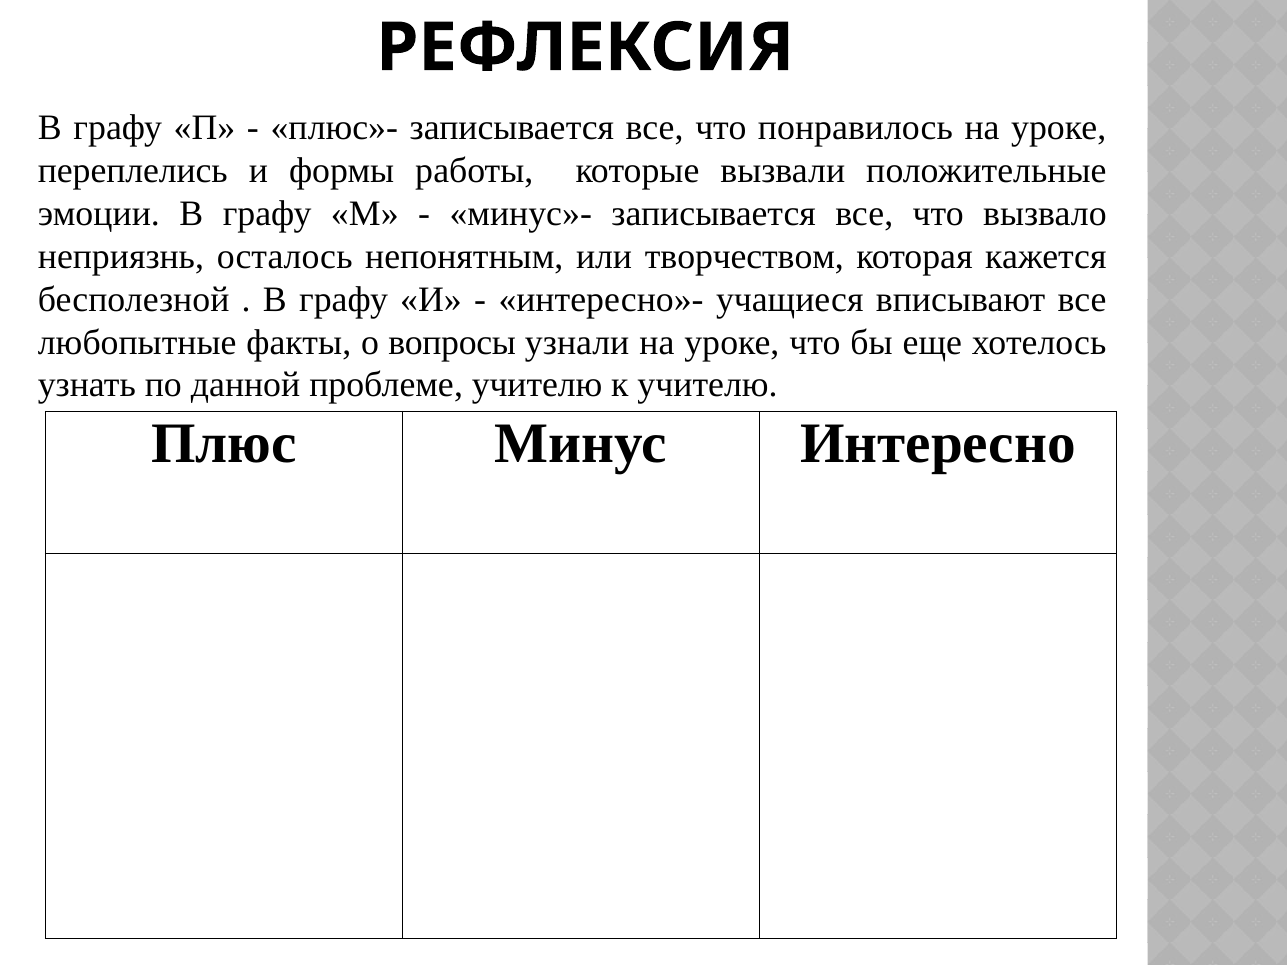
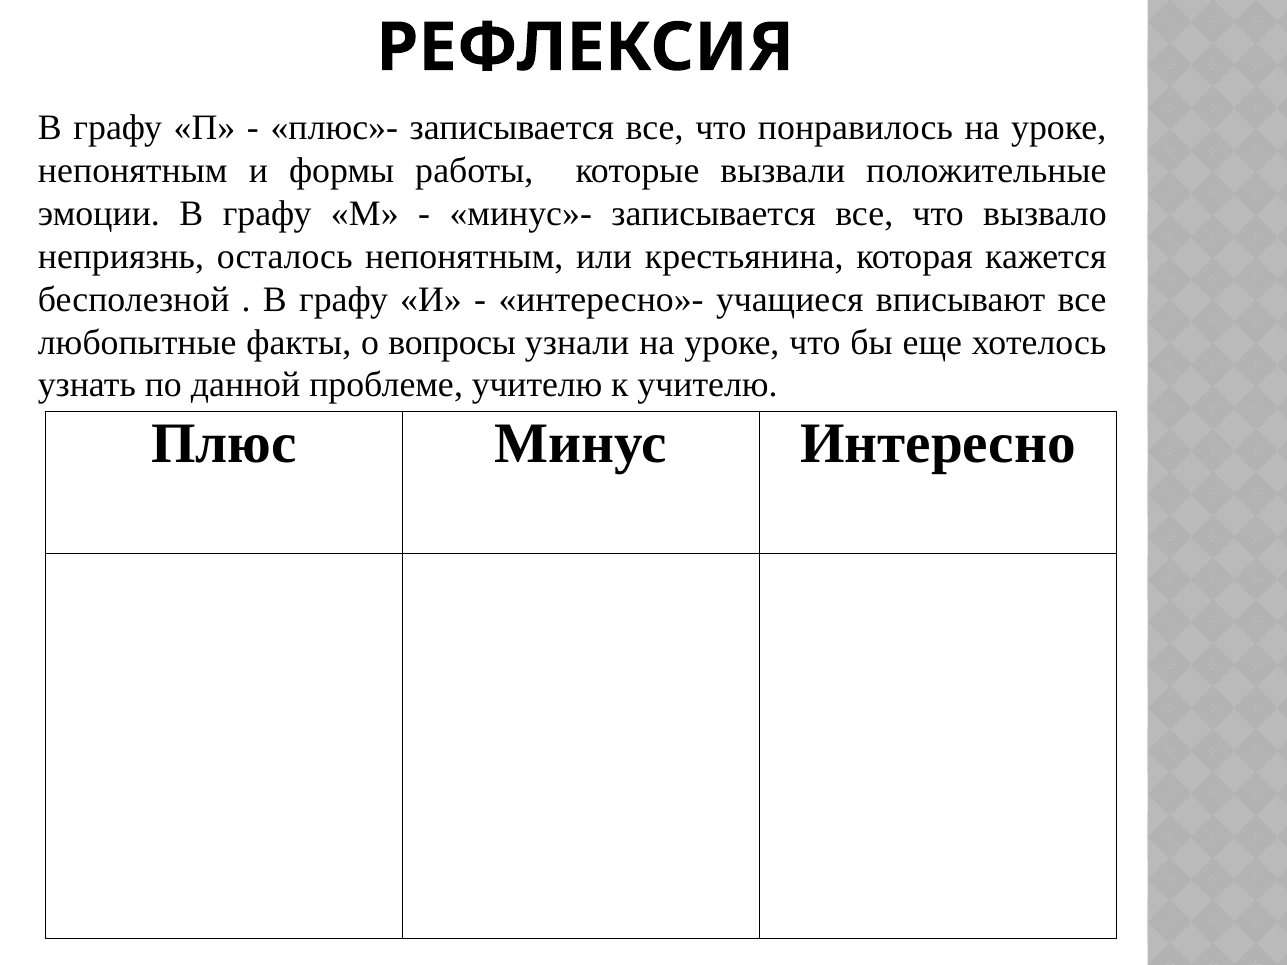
переплелись at (133, 171): переплелись -> непонятным
творчеством: творчеством -> крестьянина
